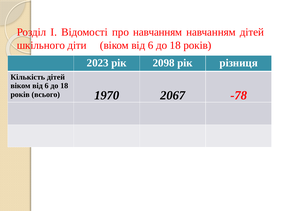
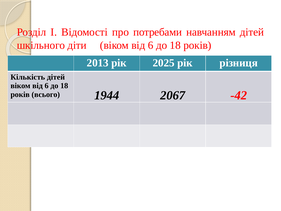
про навчанням: навчанням -> потребами
2023: 2023 -> 2013
2098: 2098 -> 2025
1970: 1970 -> 1944
-78: -78 -> -42
